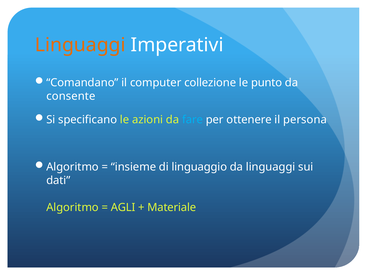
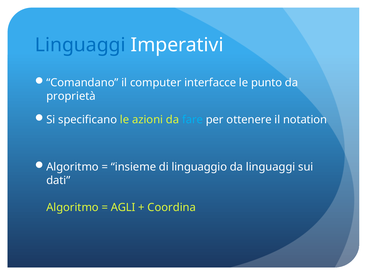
Linguaggi at (80, 45) colour: orange -> blue
collezione: collezione -> interfacce
consente: consente -> proprietà
persona: persona -> notation
Materiale: Materiale -> Coordina
